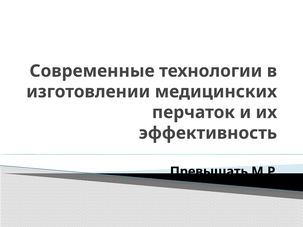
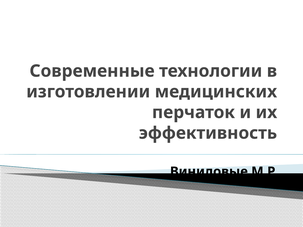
Превышать: Превышать -> Виниловые
